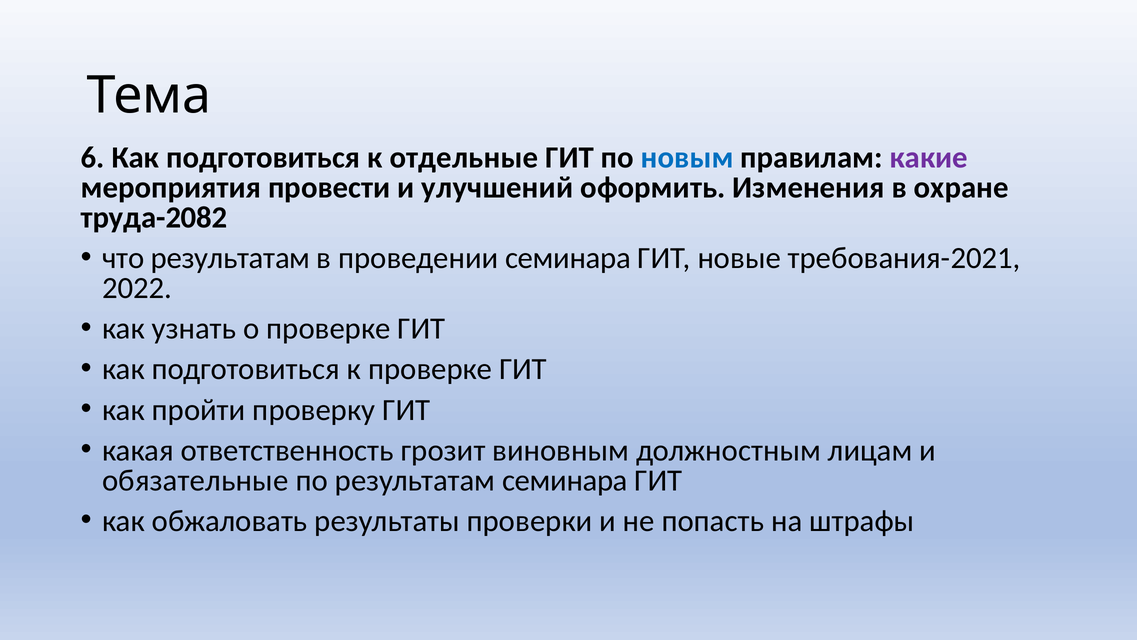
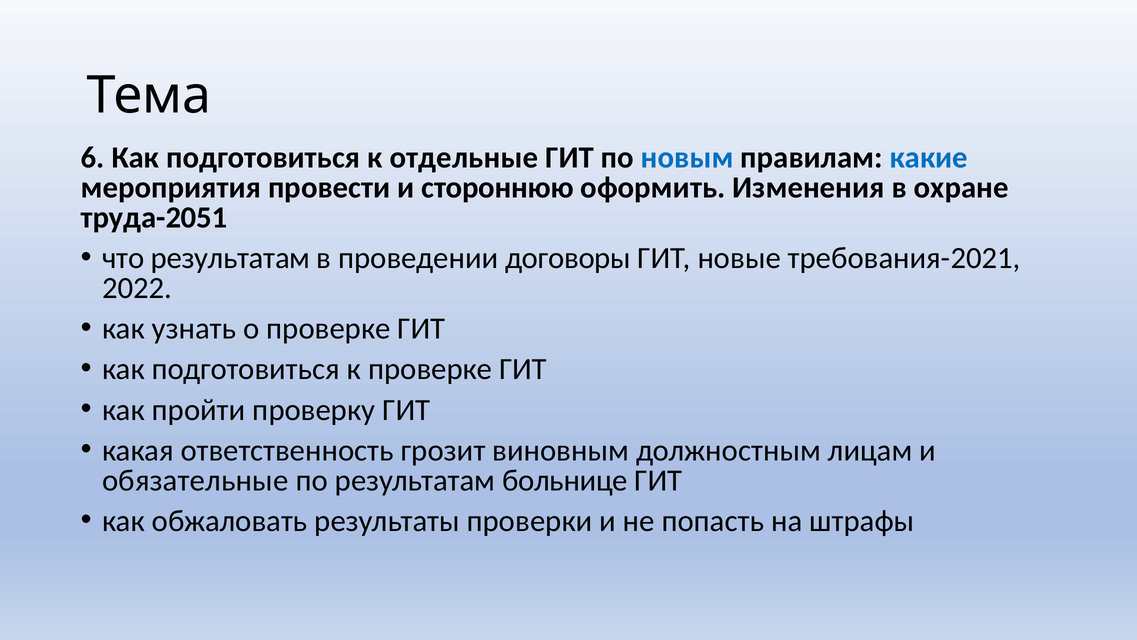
какие colour: purple -> blue
улучшений: улучшений -> стороннюю
труда-2082: труда-2082 -> труда-2051
проведении семинара: семинара -> договоры
результатам семинара: семинара -> больнице
